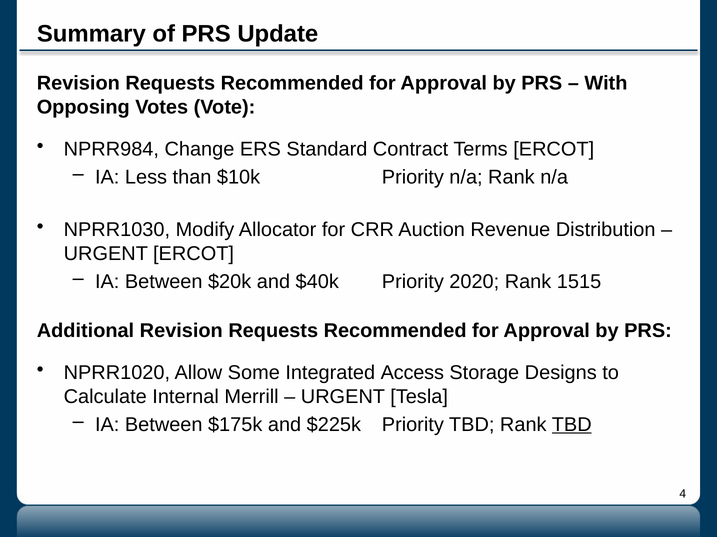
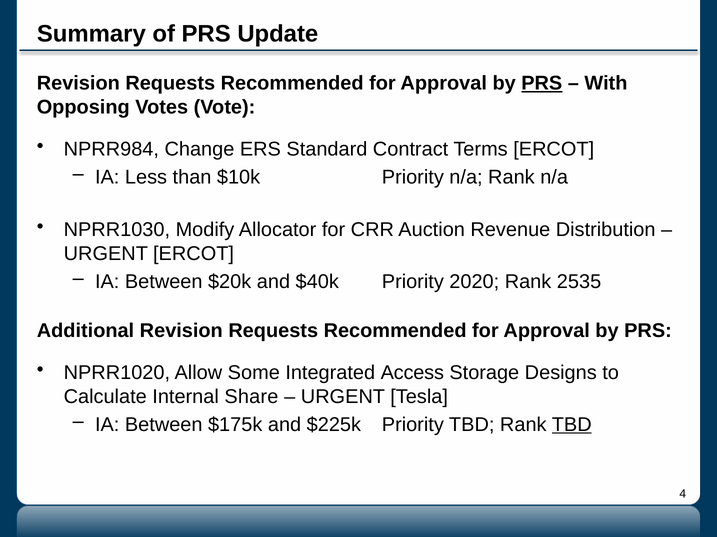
PRS at (542, 83) underline: none -> present
1515: 1515 -> 2535
Merrill: Merrill -> Share
